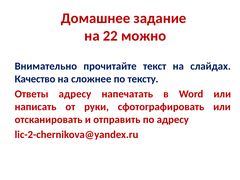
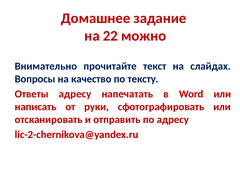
Качество: Качество -> Вопросы
сложнее: сложнее -> качество
